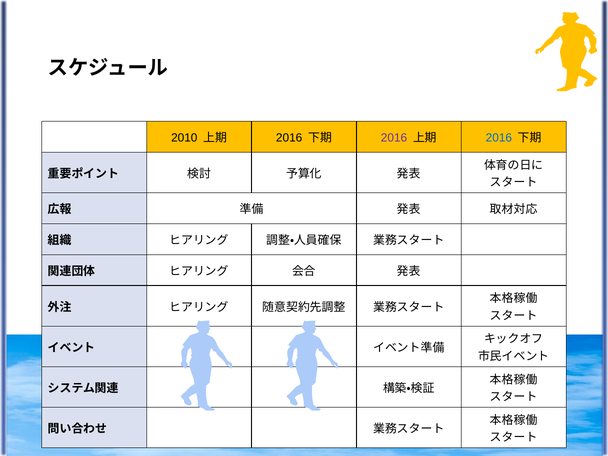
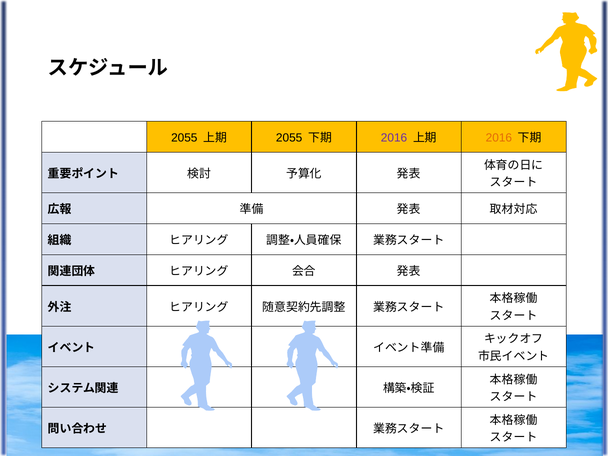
2010 at (184, 138): 2010 -> 2055
2016 at (289, 138): 2016 -> 2055
2016 at (499, 138) colour: blue -> orange
